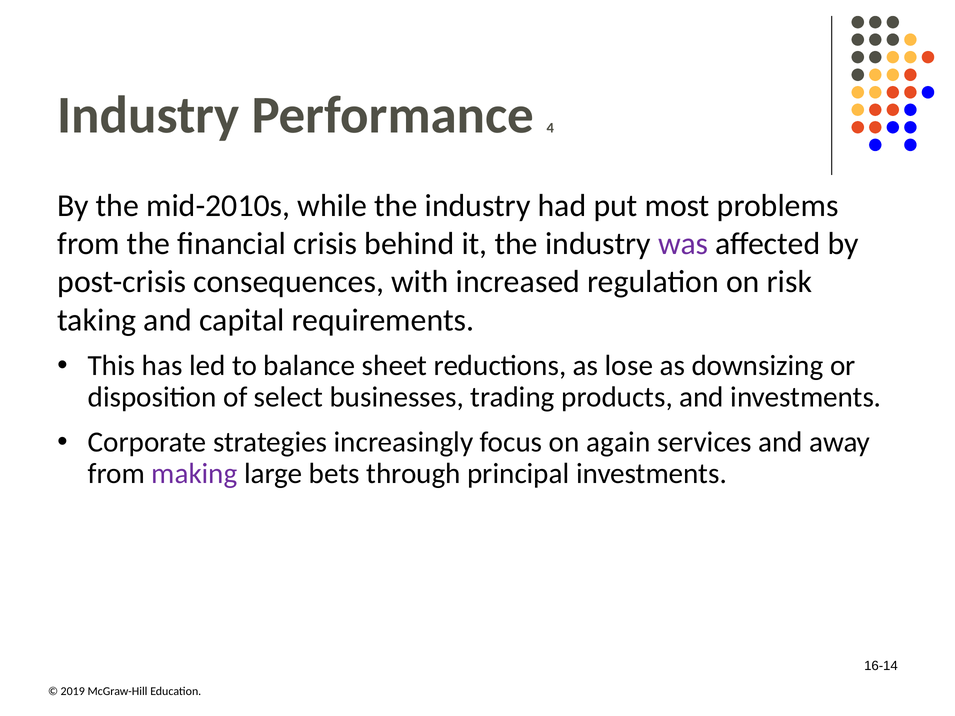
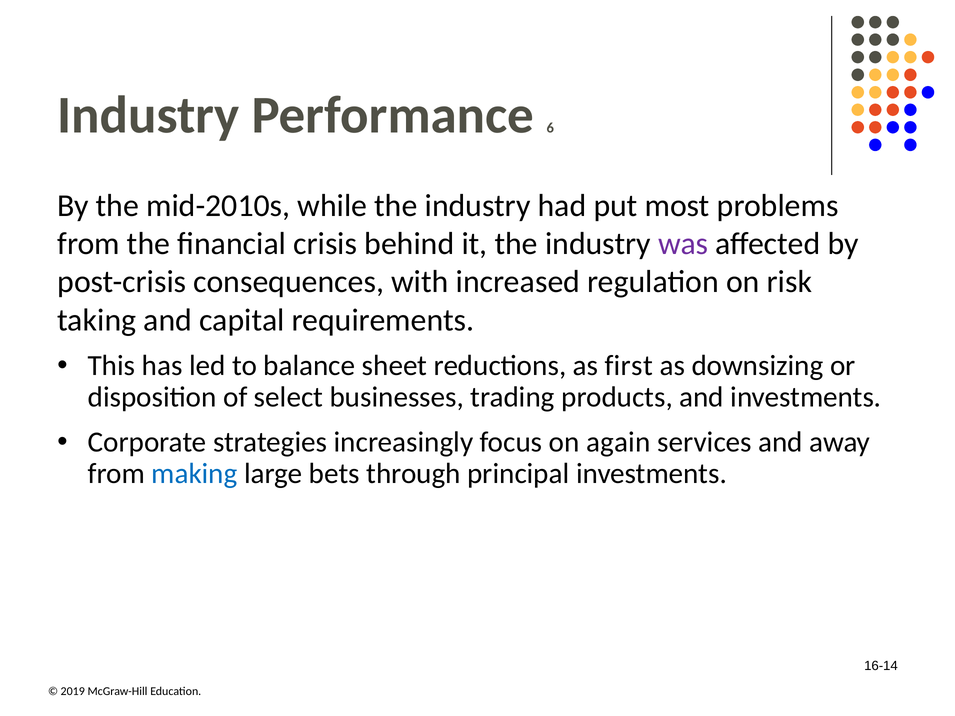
4: 4 -> 6
lose: lose -> first
making colour: purple -> blue
